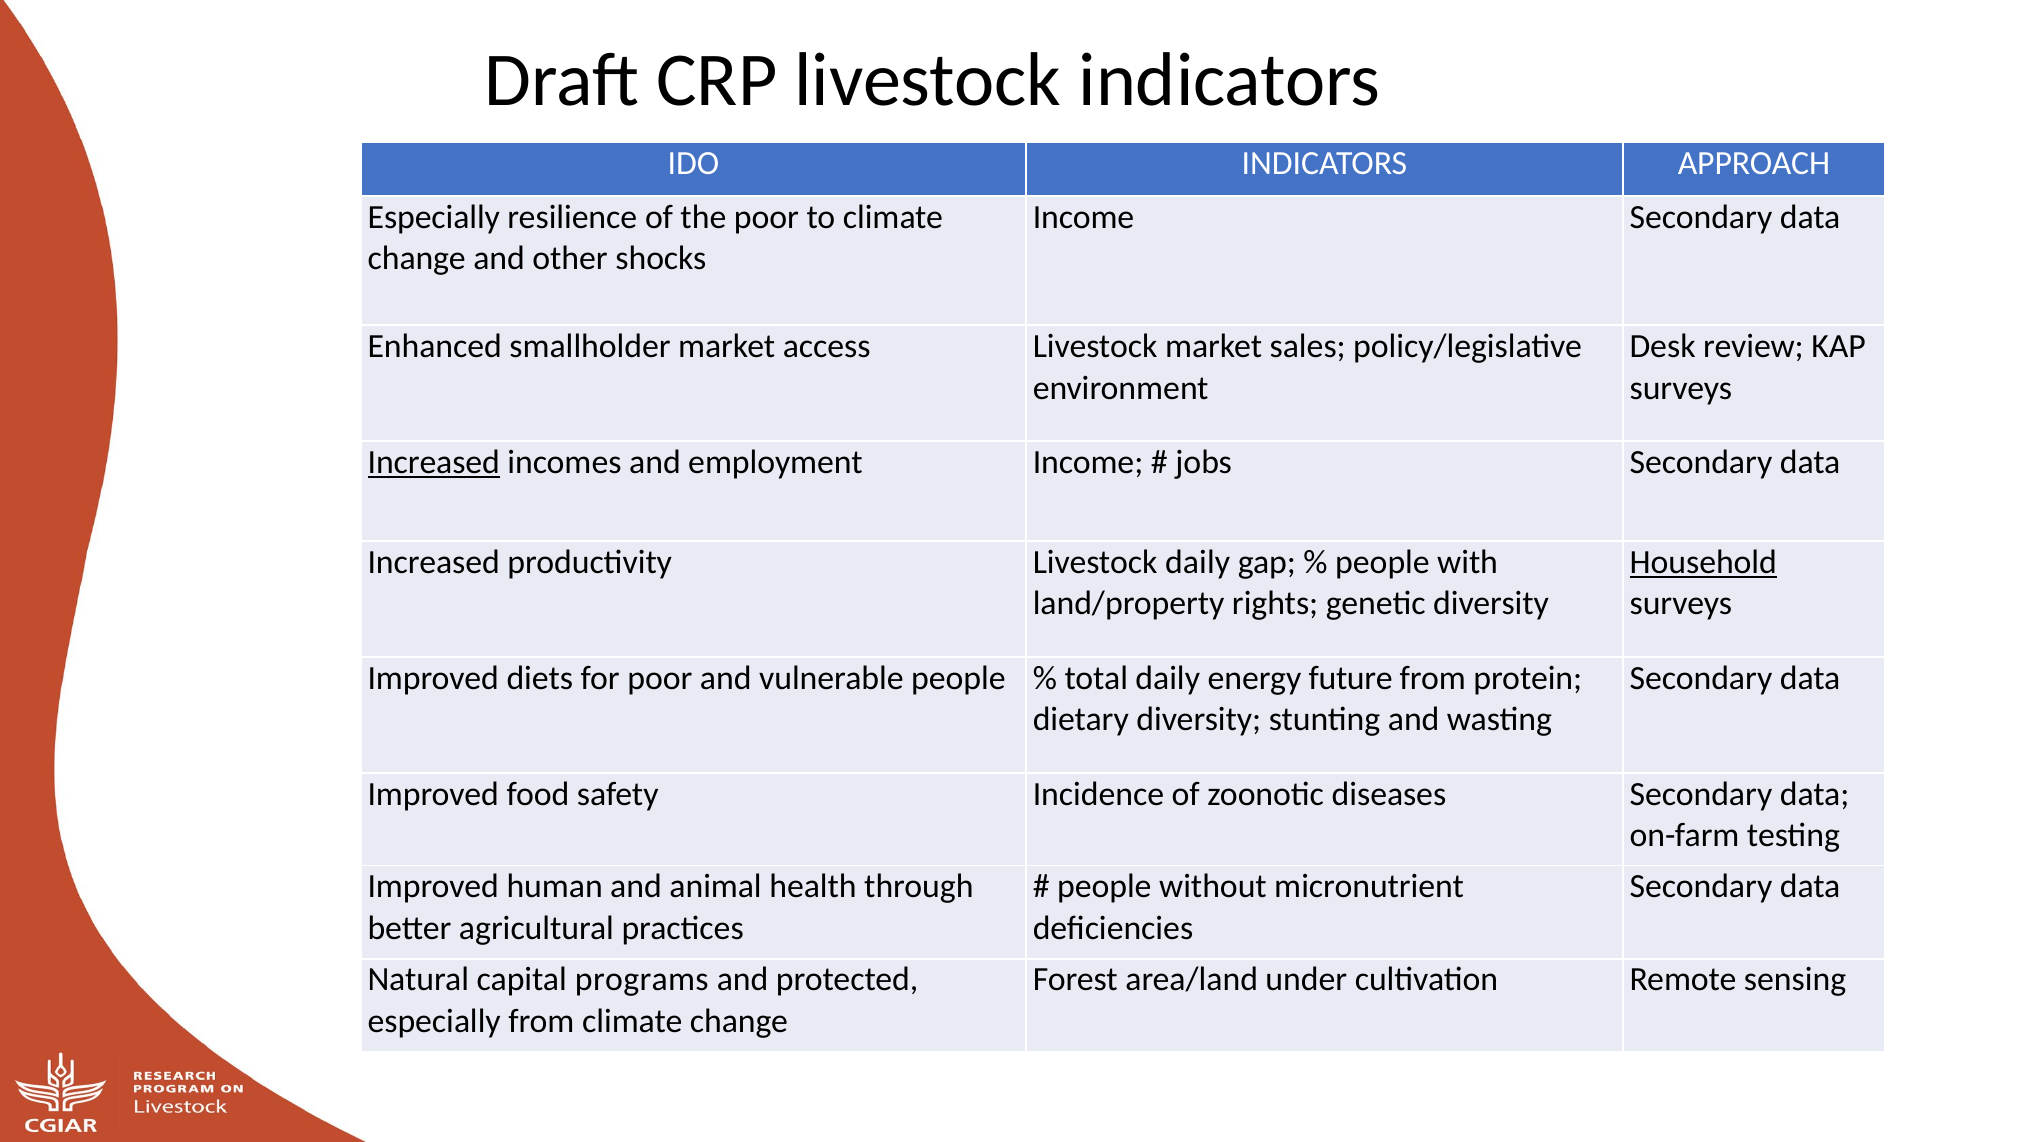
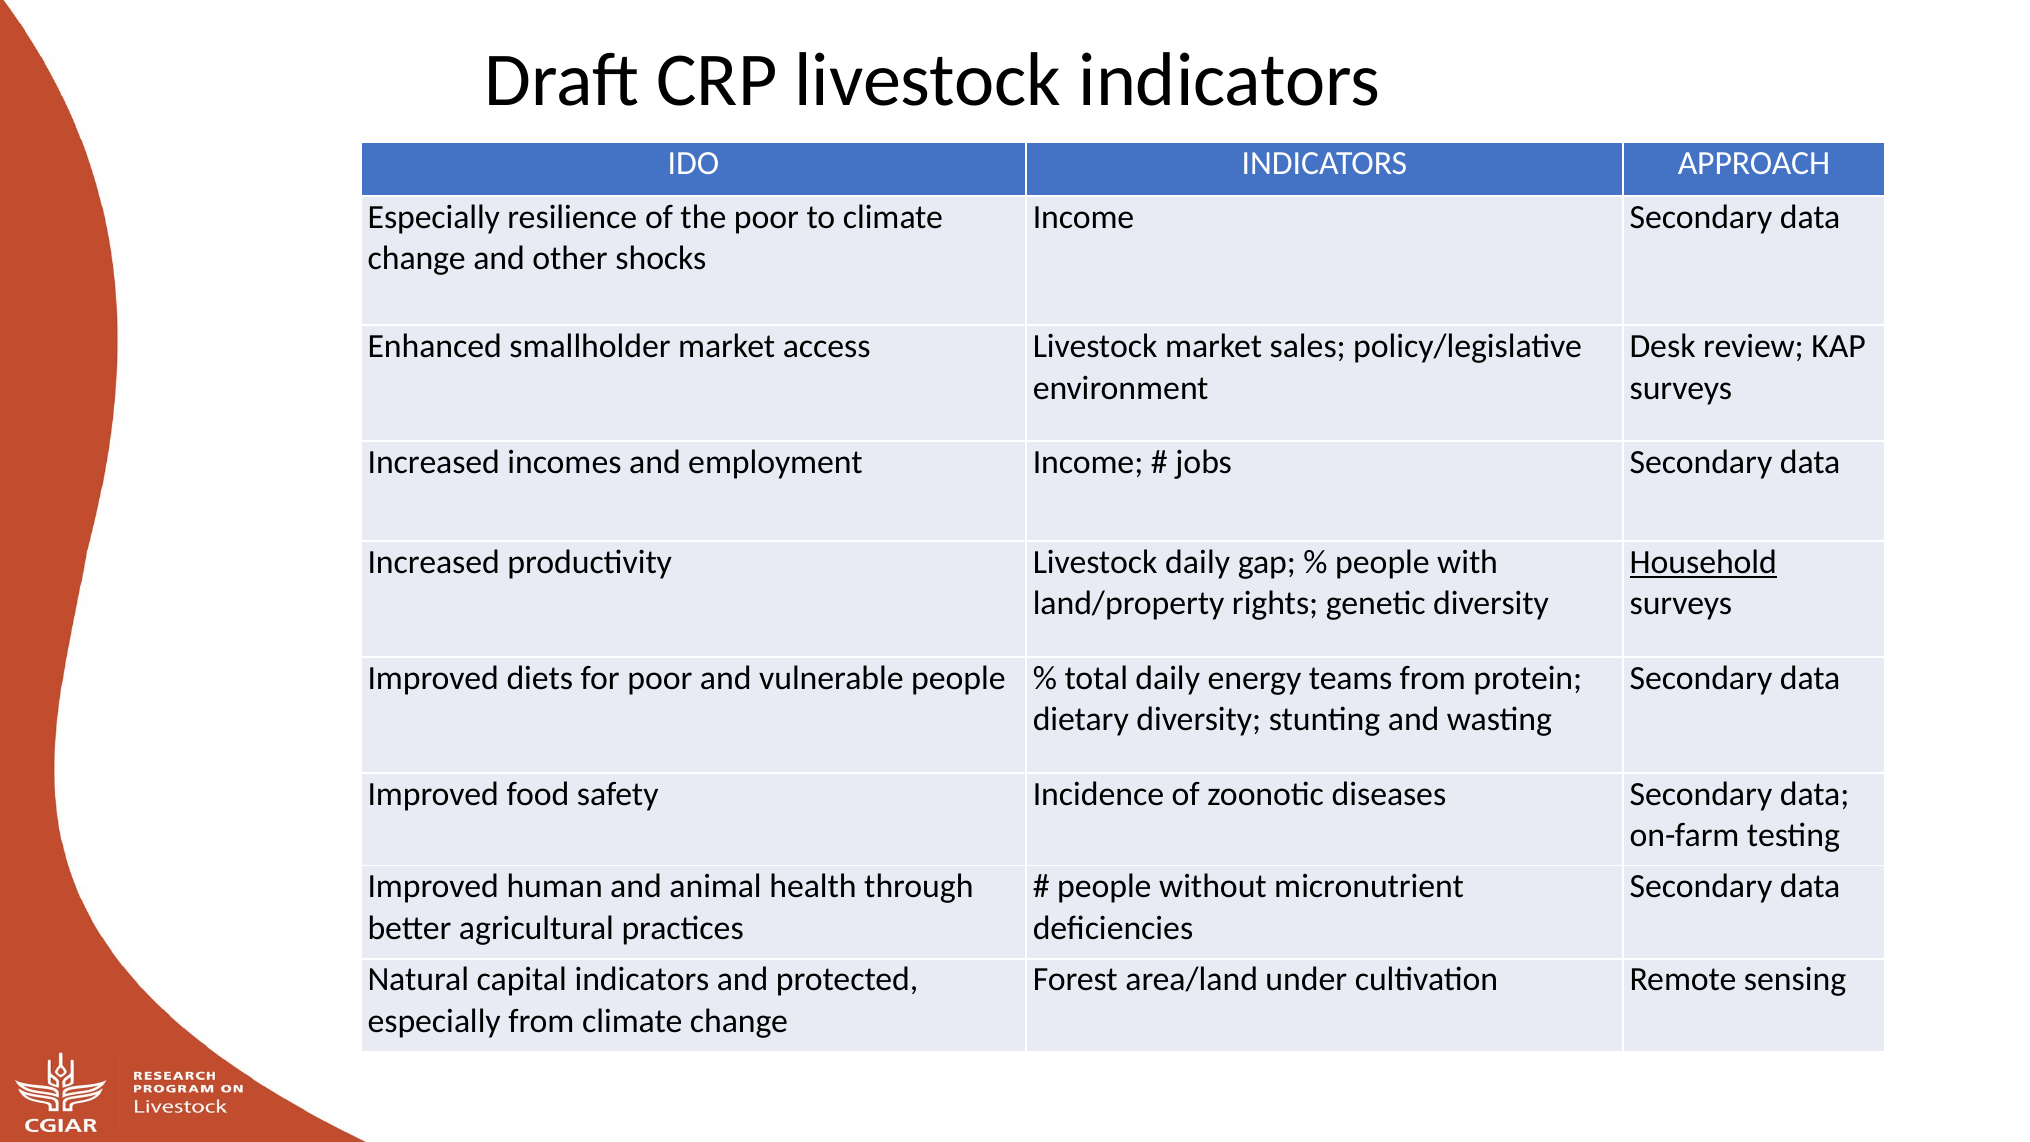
Increased at (434, 462) underline: present -> none
future: future -> teams
capital programs: programs -> indicators
